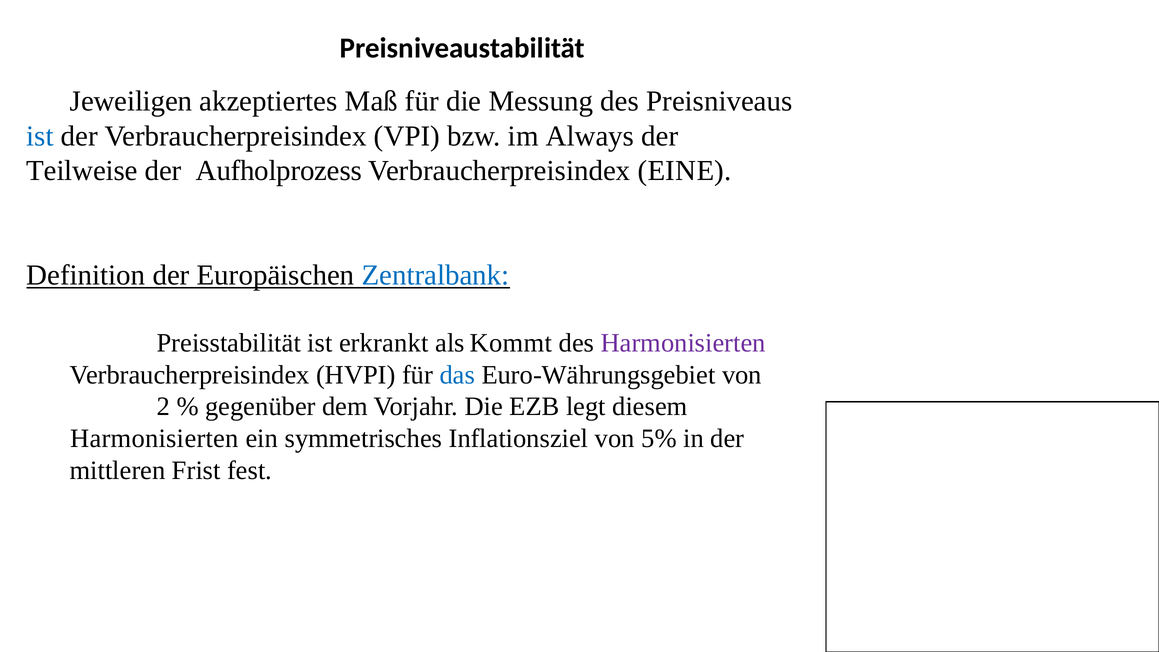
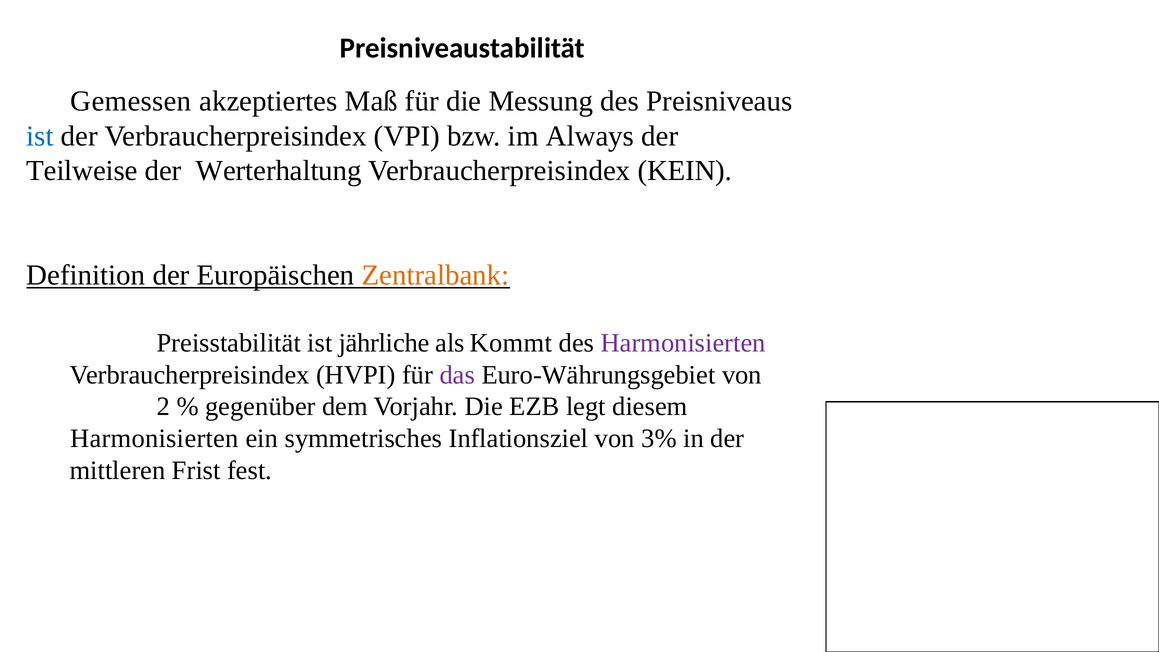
Jeweiligen: Jeweiligen -> Gemessen
Aufholprozess: Aufholprozess -> Werterhaltung
EINE: EINE -> KEIN
Zentralbank colour: blue -> orange
erkrankt: erkrankt -> jährliche
das colour: blue -> purple
5%: 5% -> 3%
